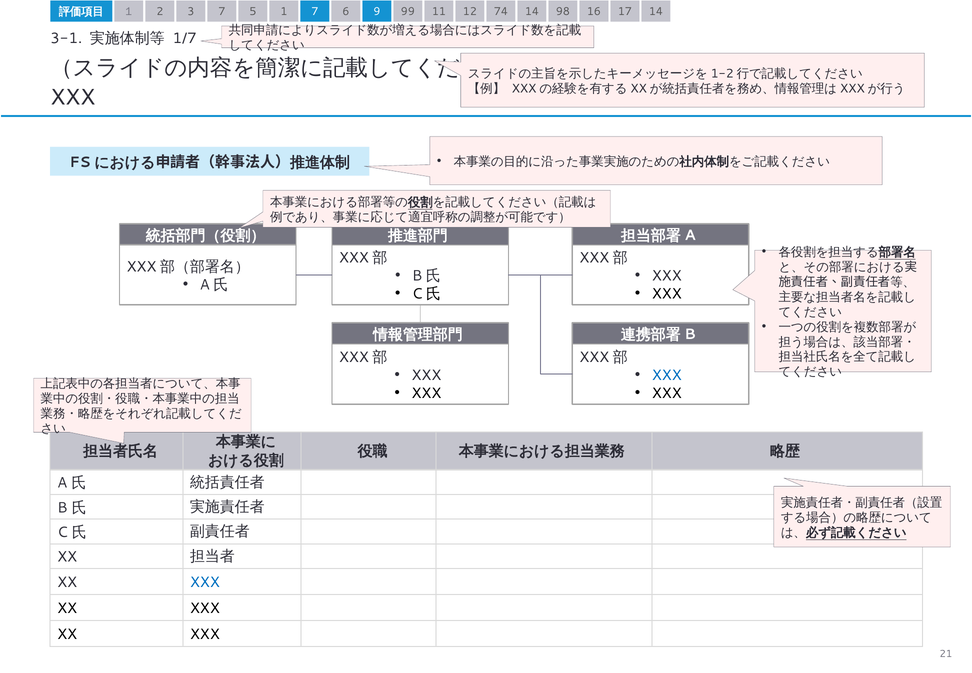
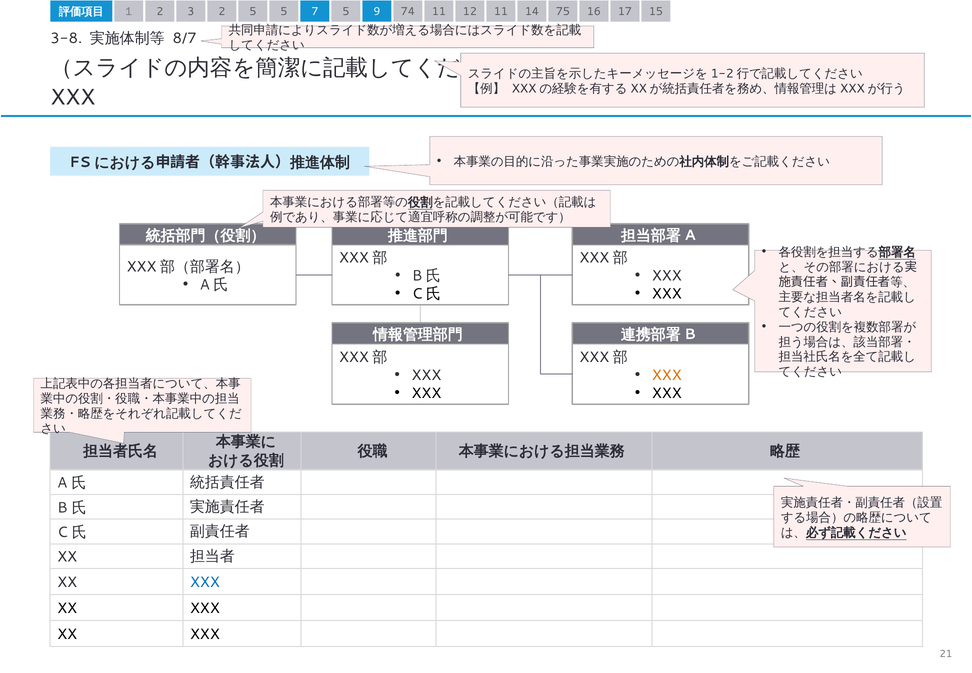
3 7: 7 -> 2
5 1: 1 -> 5
7 6: 6 -> 5
99: 99 -> 74
12 74: 74 -> 11
98: 98 -> 75
17 14: 14 -> 15
3-1: 3-1 -> 3-8
1/7: 1/7 -> 8/7
XXX at (667, 375) colour: blue -> orange
